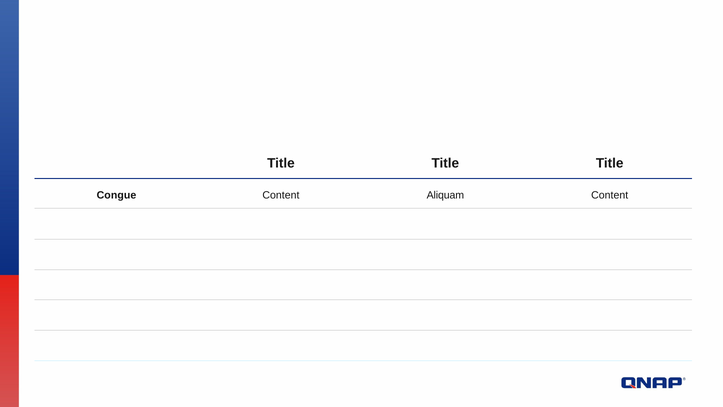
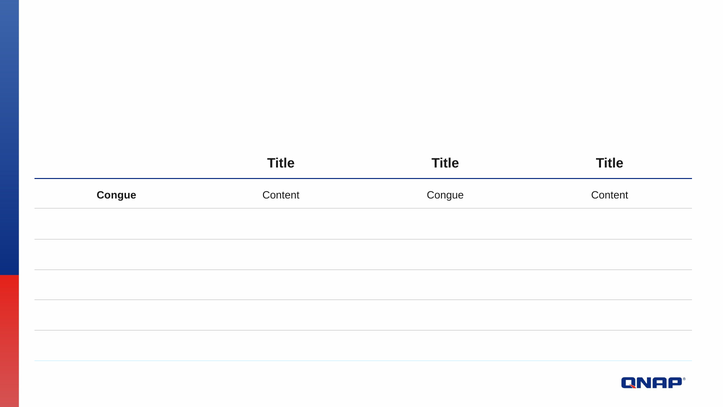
Content Aliquam: Aliquam -> Congue
